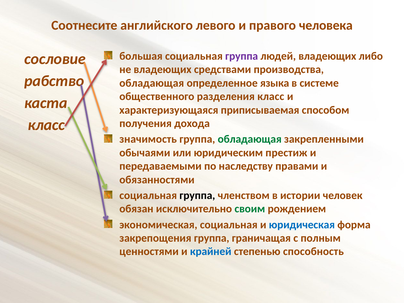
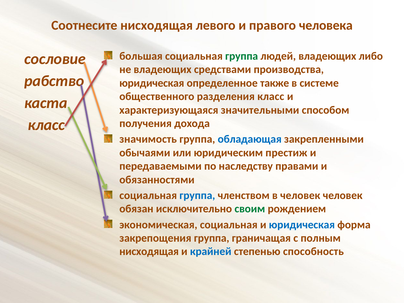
Соотнесите английского: английского -> нисходящая
группа at (242, 56) colour: purple -> green
обладающая at (152, 83): обладающая -> юридическая
языка: языка -> также
приписываемая: приписываемая -> значительными
обладающая at (250, 139) colour: green -> blue
группа at (197, 195) colour: black -> blue
в истории: истории -> человек
ценностями at (149, 252): ценностями -> нисходящая
